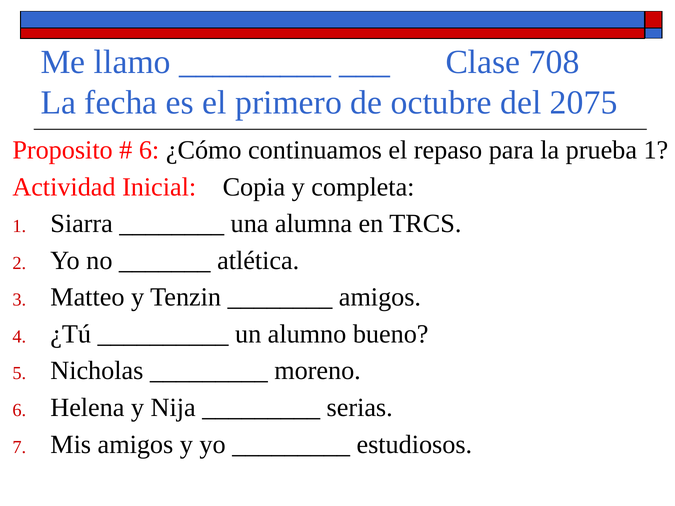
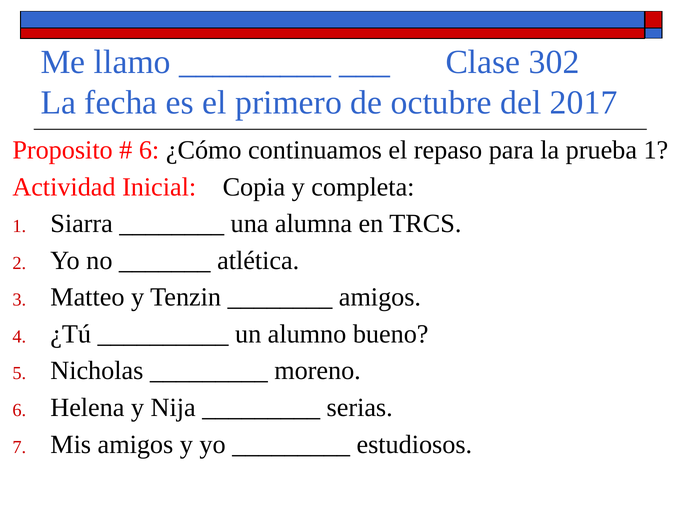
708: 708 -> 302
2075: 2075 -> 2017
